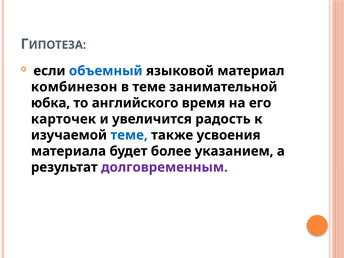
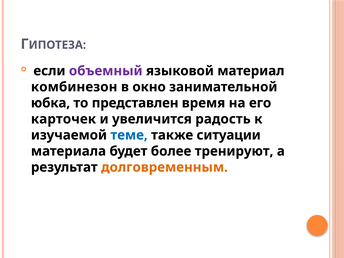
объемный colour: blue -> purple
в теме: теме -> окно
английского: английского -> представлен
усвоения: усвоения -> ситуации
указанием: указанием -> тренируют
долговременным colour: purple -> orange
